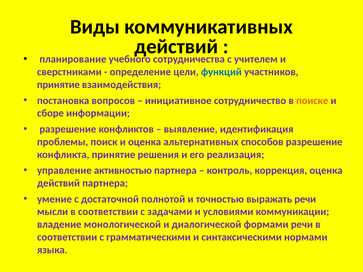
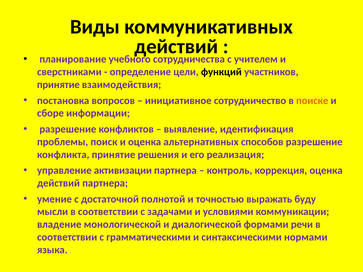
функций colour: blue -> black
активностью: активностью -> активизации
выражать речи: речи -> буду
